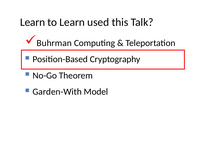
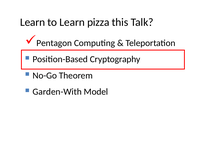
used: used -> pizza
Buhrman: Buhrman -> Pentagon
